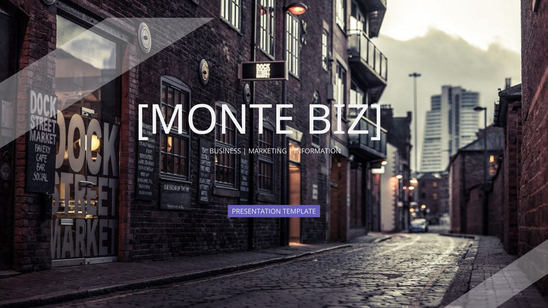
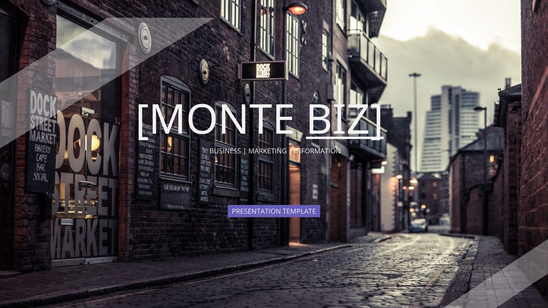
BIZ underline: none -> present
